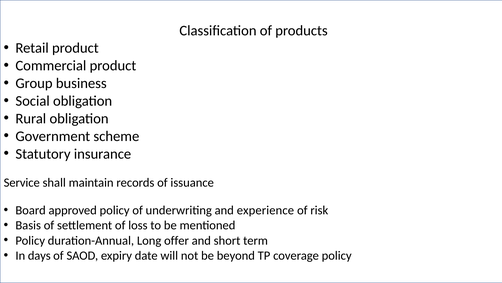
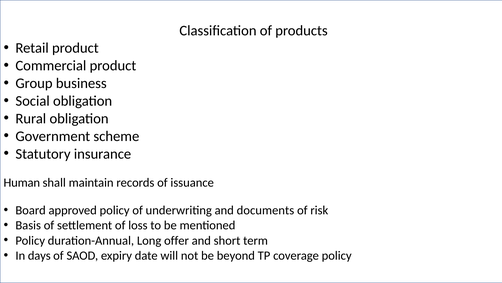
Service: Service -> Human
experience: experience -> documents
